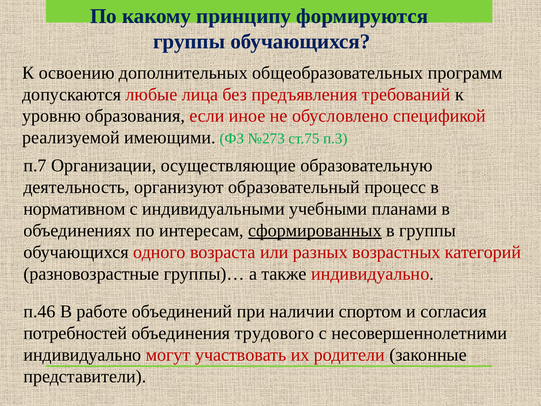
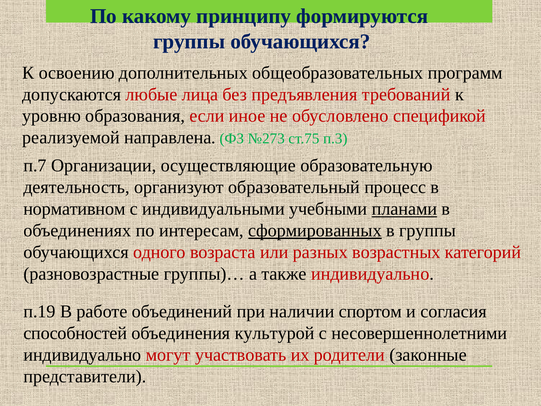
имеющими: имеющими -> направлена
планами underline: none -> present
п.46: п.46 -> п.19
потребностей: потребностей -> способностей
трудового: трудового -> культурой
